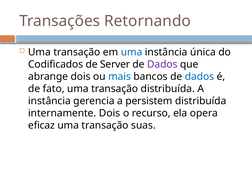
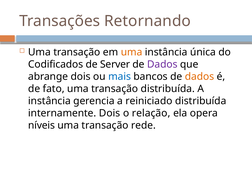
uma at (132, 52) colour: blue -> orange
dados at (199, 77) colour: blue -> orange
persistem: persistem -> reiniciado
recurso: recurso -> relação
eficaz: eficaz -> níveis
suas: suas -> rede
